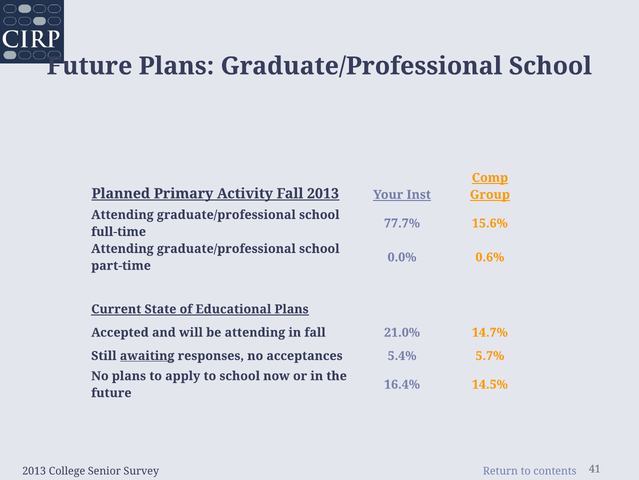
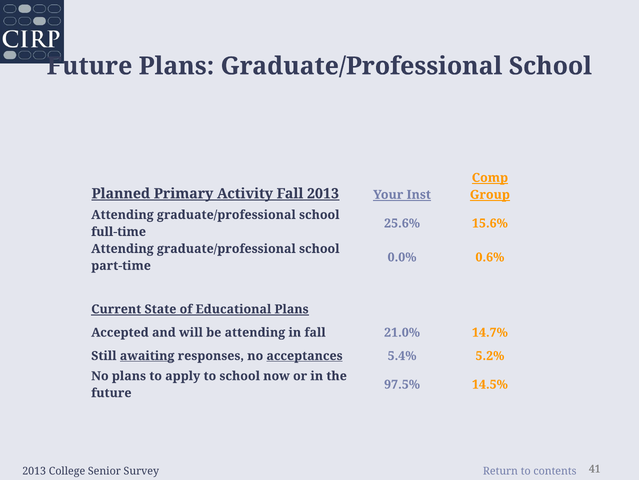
77.7%: 77.7% -> 25.6%
acceptances underline: none -> present
5.7%: 5.7% -> 5.2%
16.4%: 16.4% -> 97.5%
